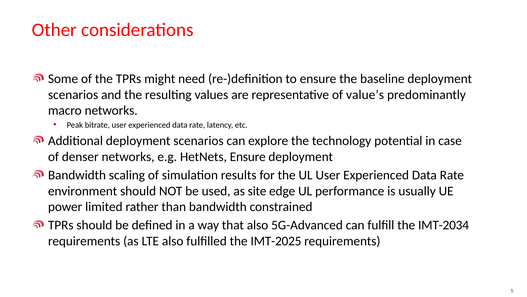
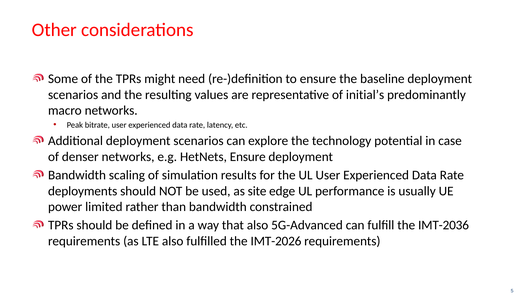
value’s: value’s -> initial’s
environment: environment -> deployments
IMT-2034: IMT-2034 -> IMT-2036
IMT-2025: IMT-2025 -> IMT-2026
